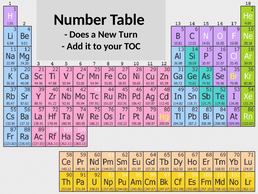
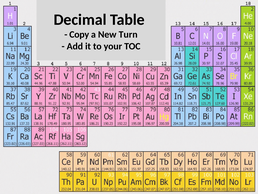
Number: Number -> Decimal
Does: Does -> Copy
